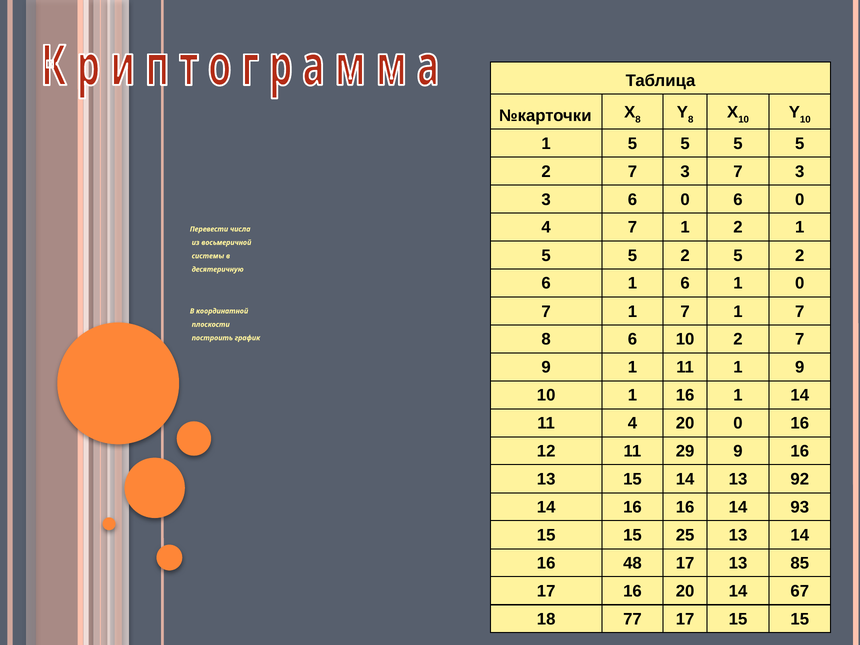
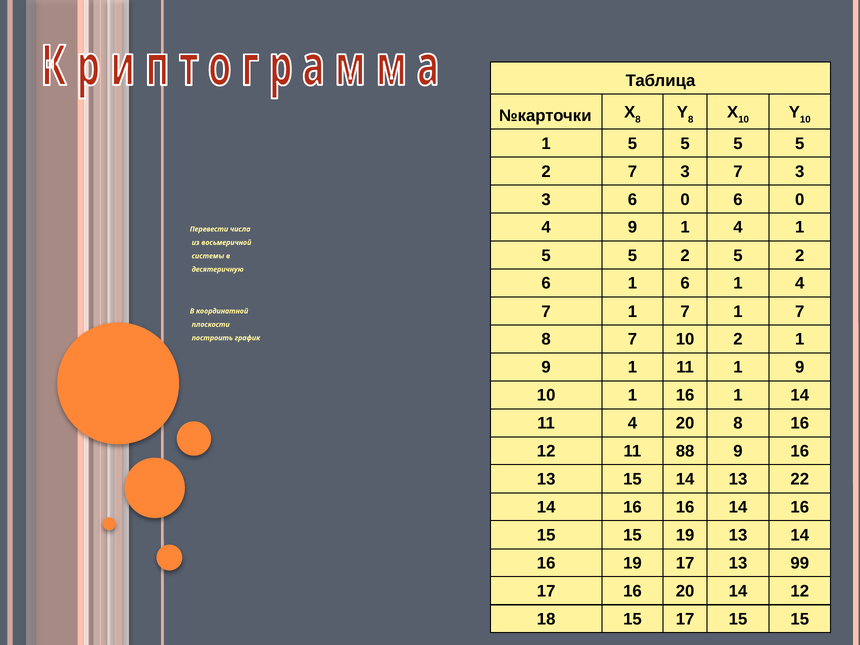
4 7: 7 -> 9
2 at (738, 227): 2 -> 4
6 1 0: 0 -> 4
8 6: 6 -> 7
10 2 7: 7 -> 1
20 0: 0 -> 8
29: 29 -> 88
92: 92 -> 22
16 14 93: 93 -> 16
15 25: 25 -> 19
16 48: 48 -> 19
85: 85 -> 99
14 67: 67 -> 12
18 77: 77 -> 15
